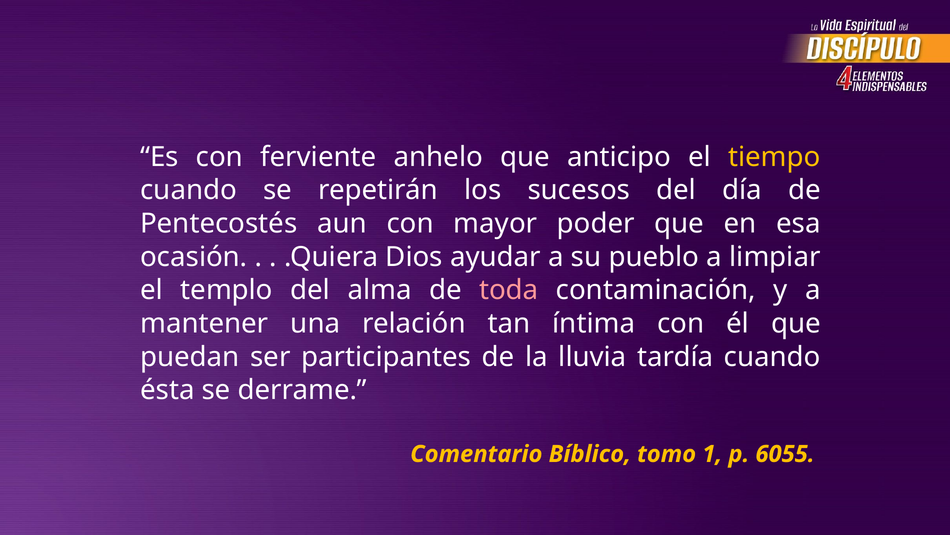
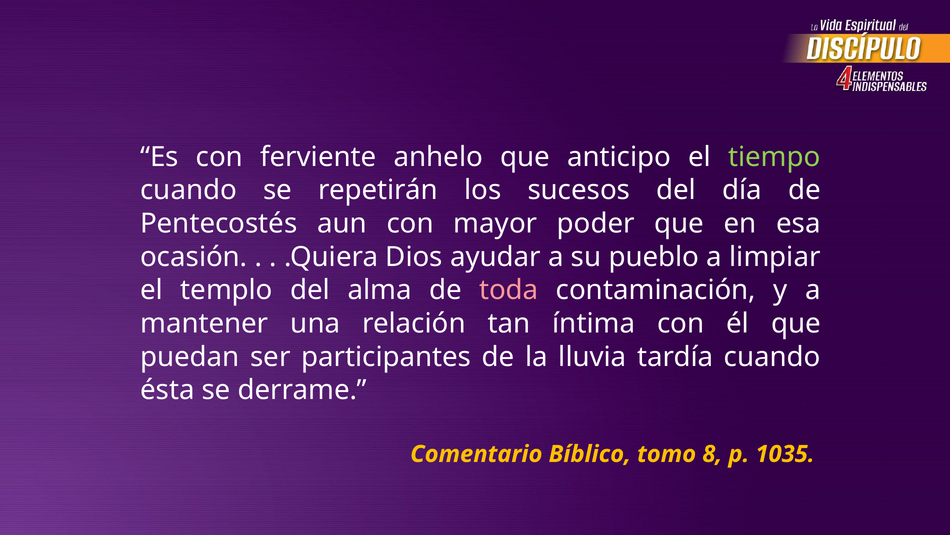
tiempo colour: yellow -> light green
1: 1 -> 8
6055: 6055 -> 1035
